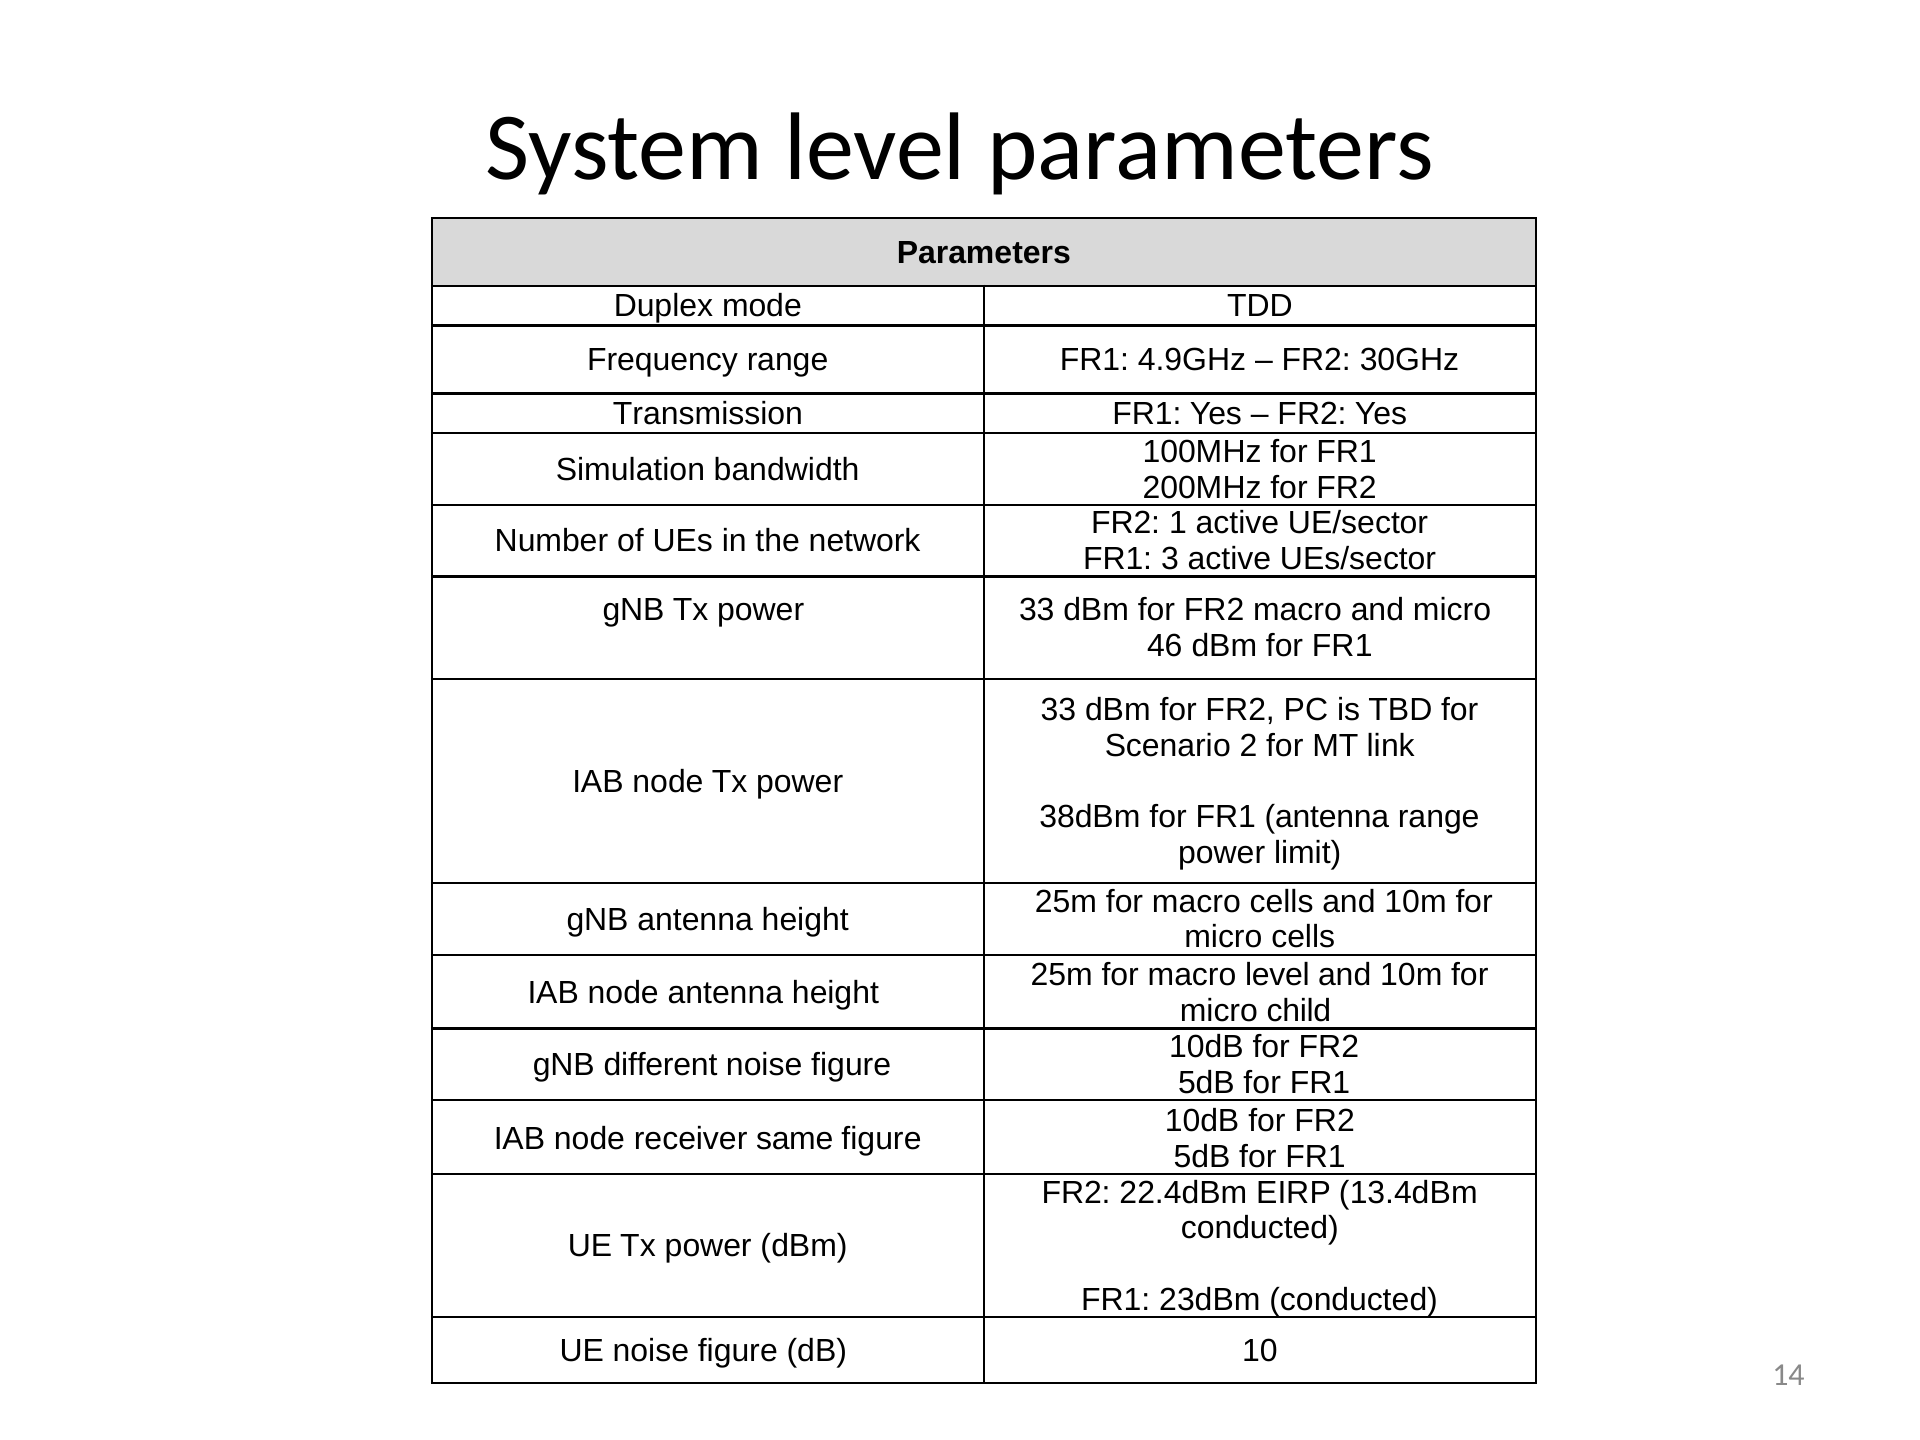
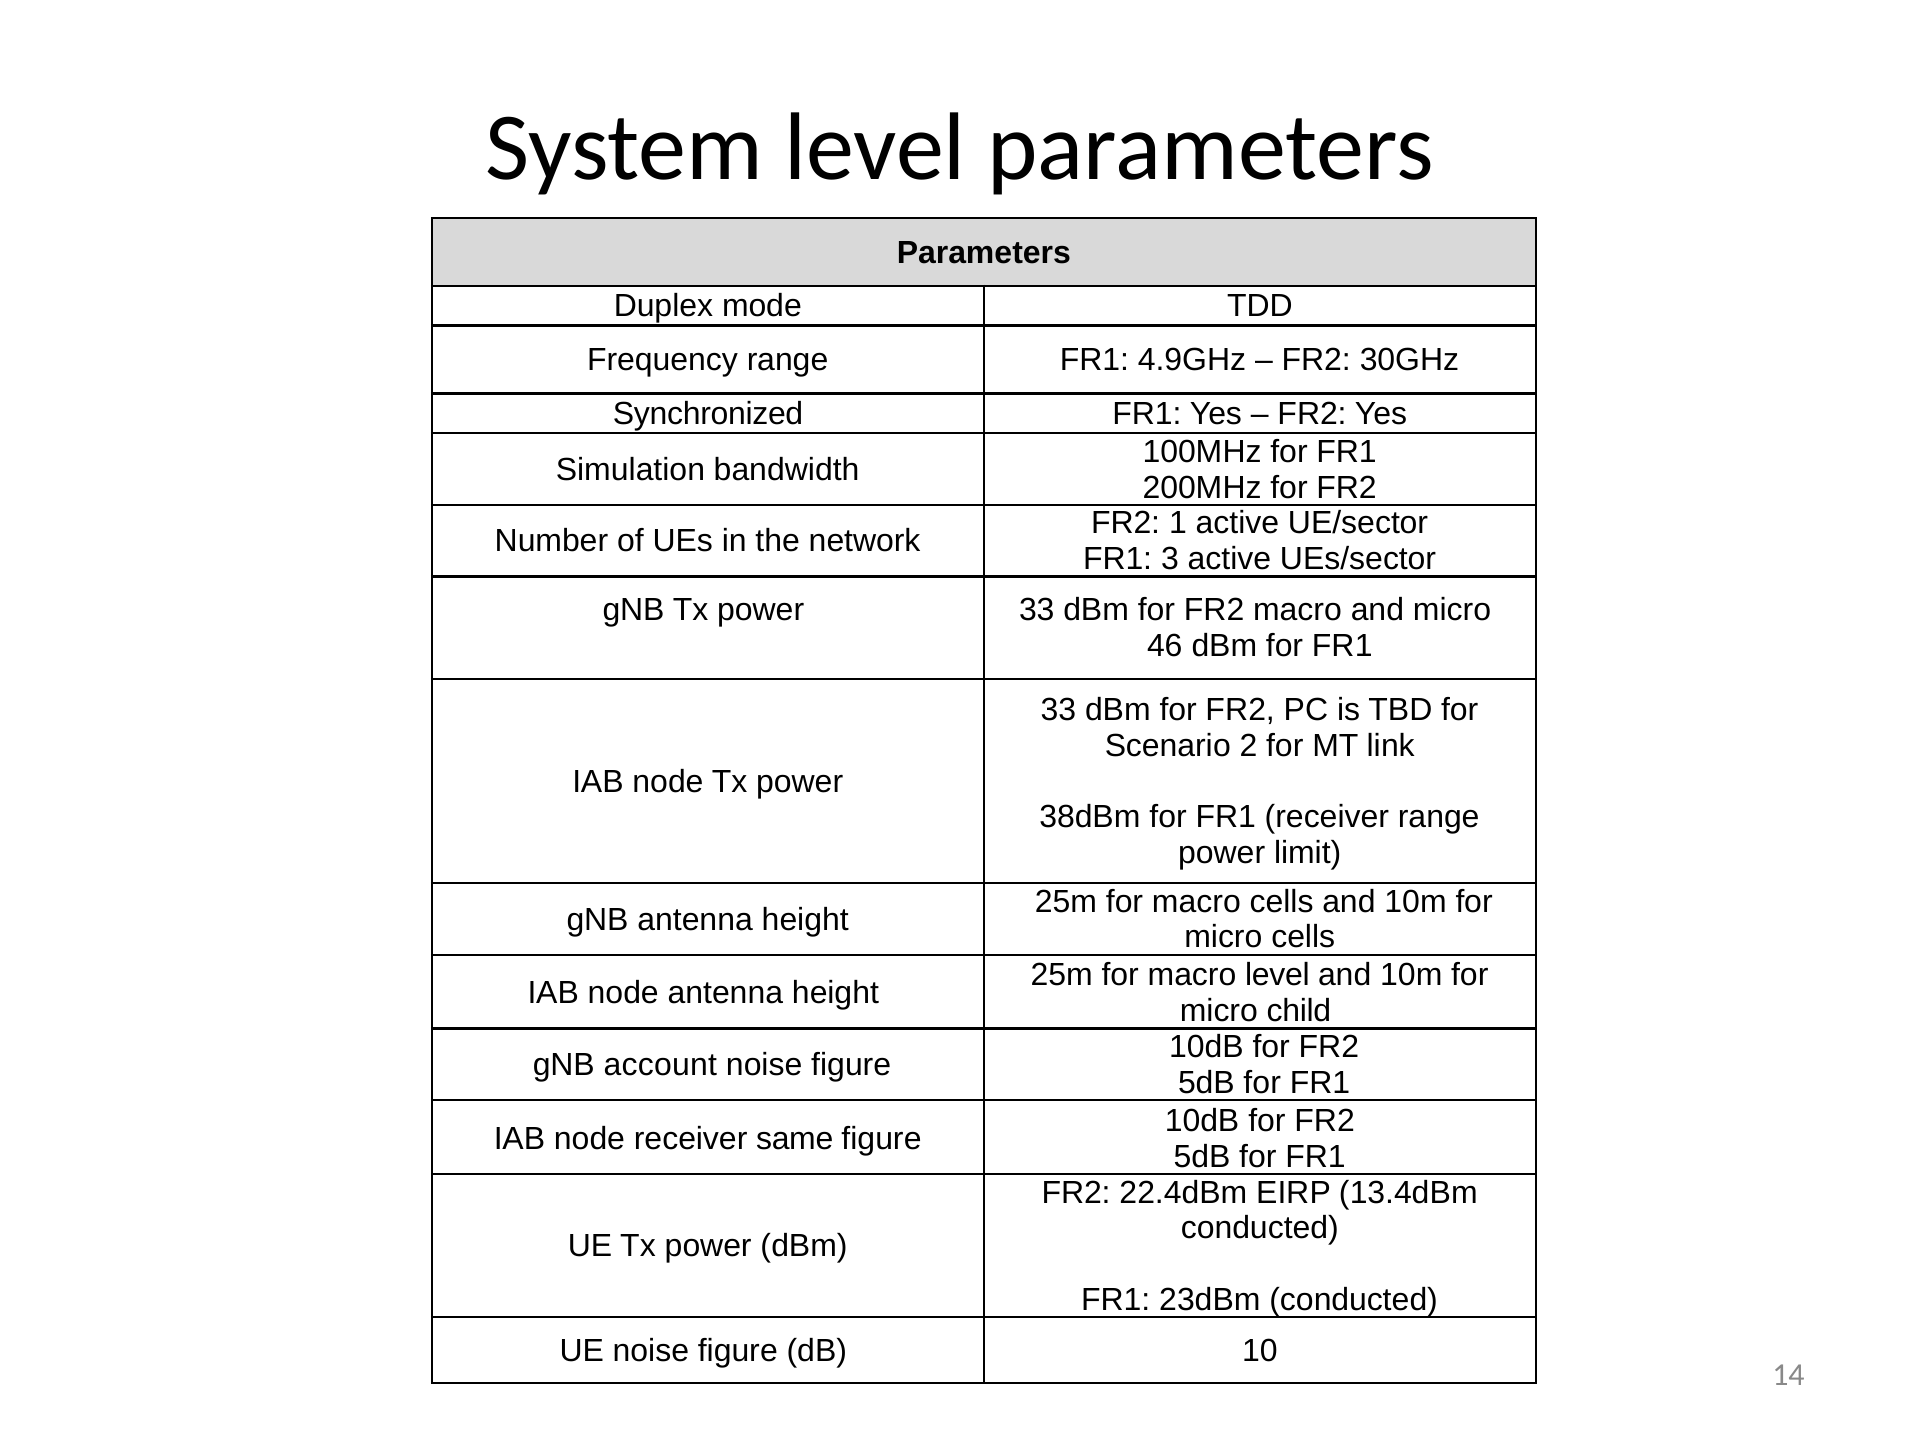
Transmission: Transmission -> Synchronized
FR1 antenna: antenna -> receiver
different: different -> account
